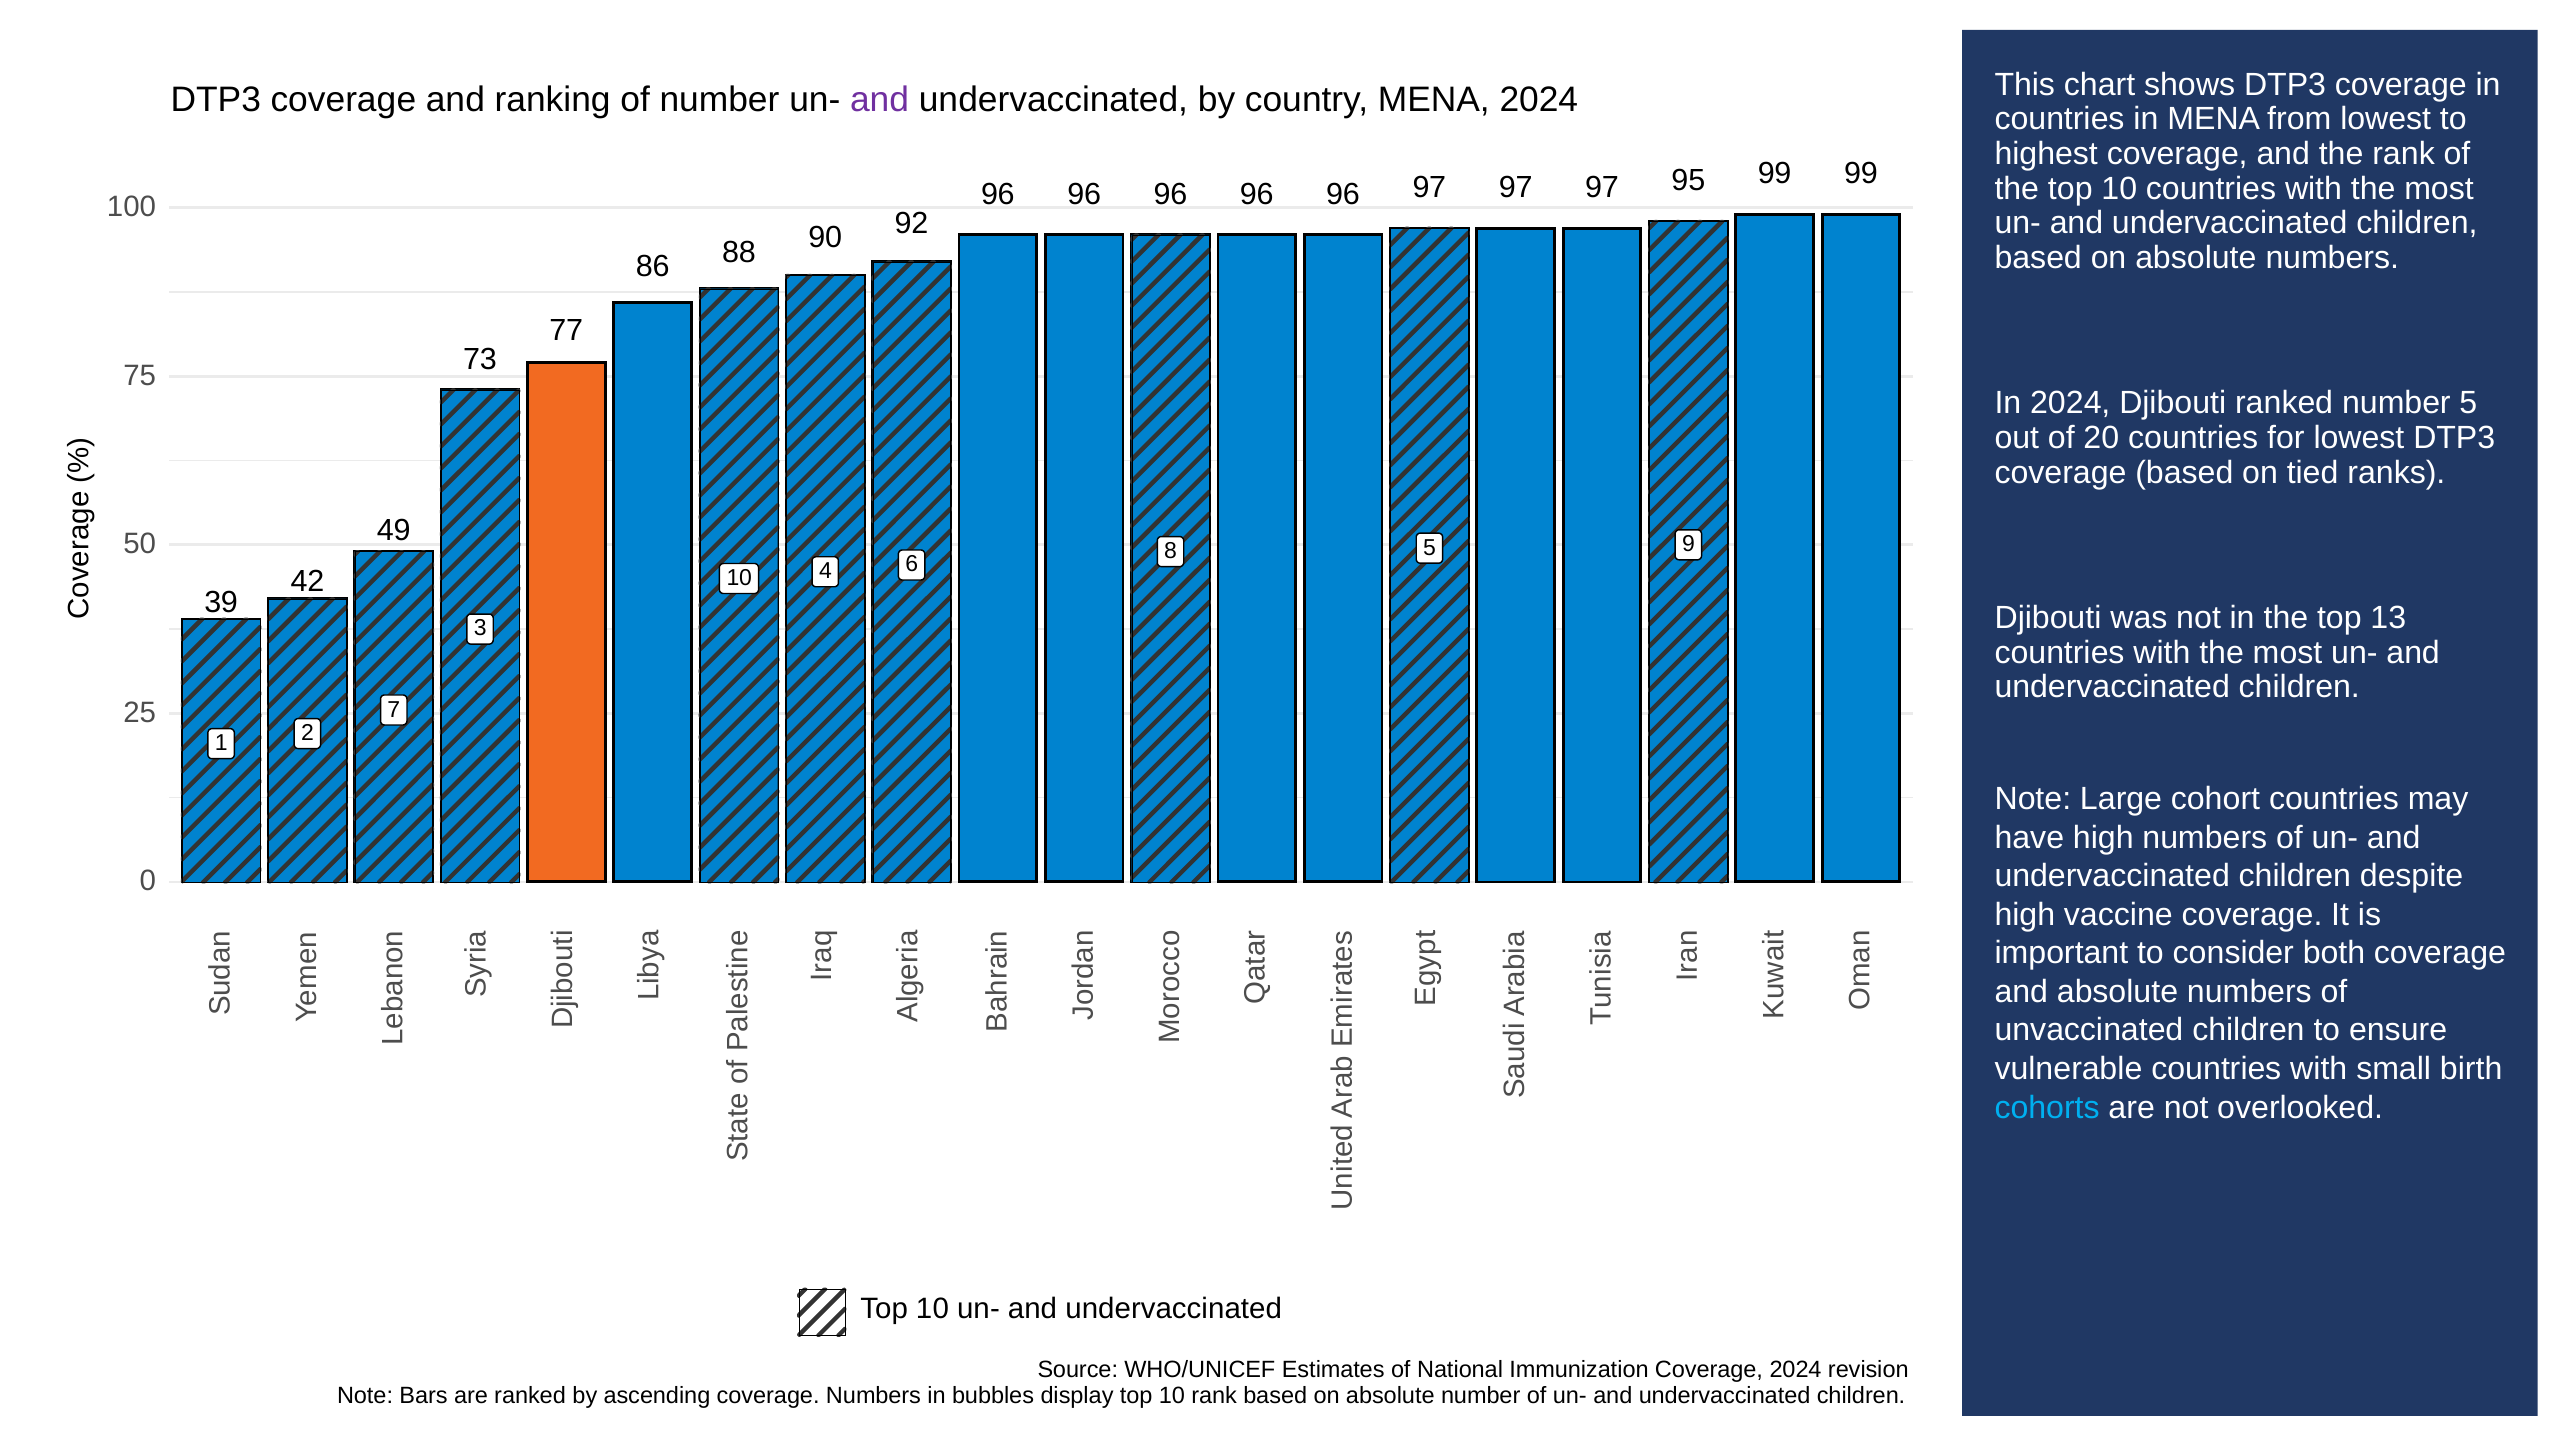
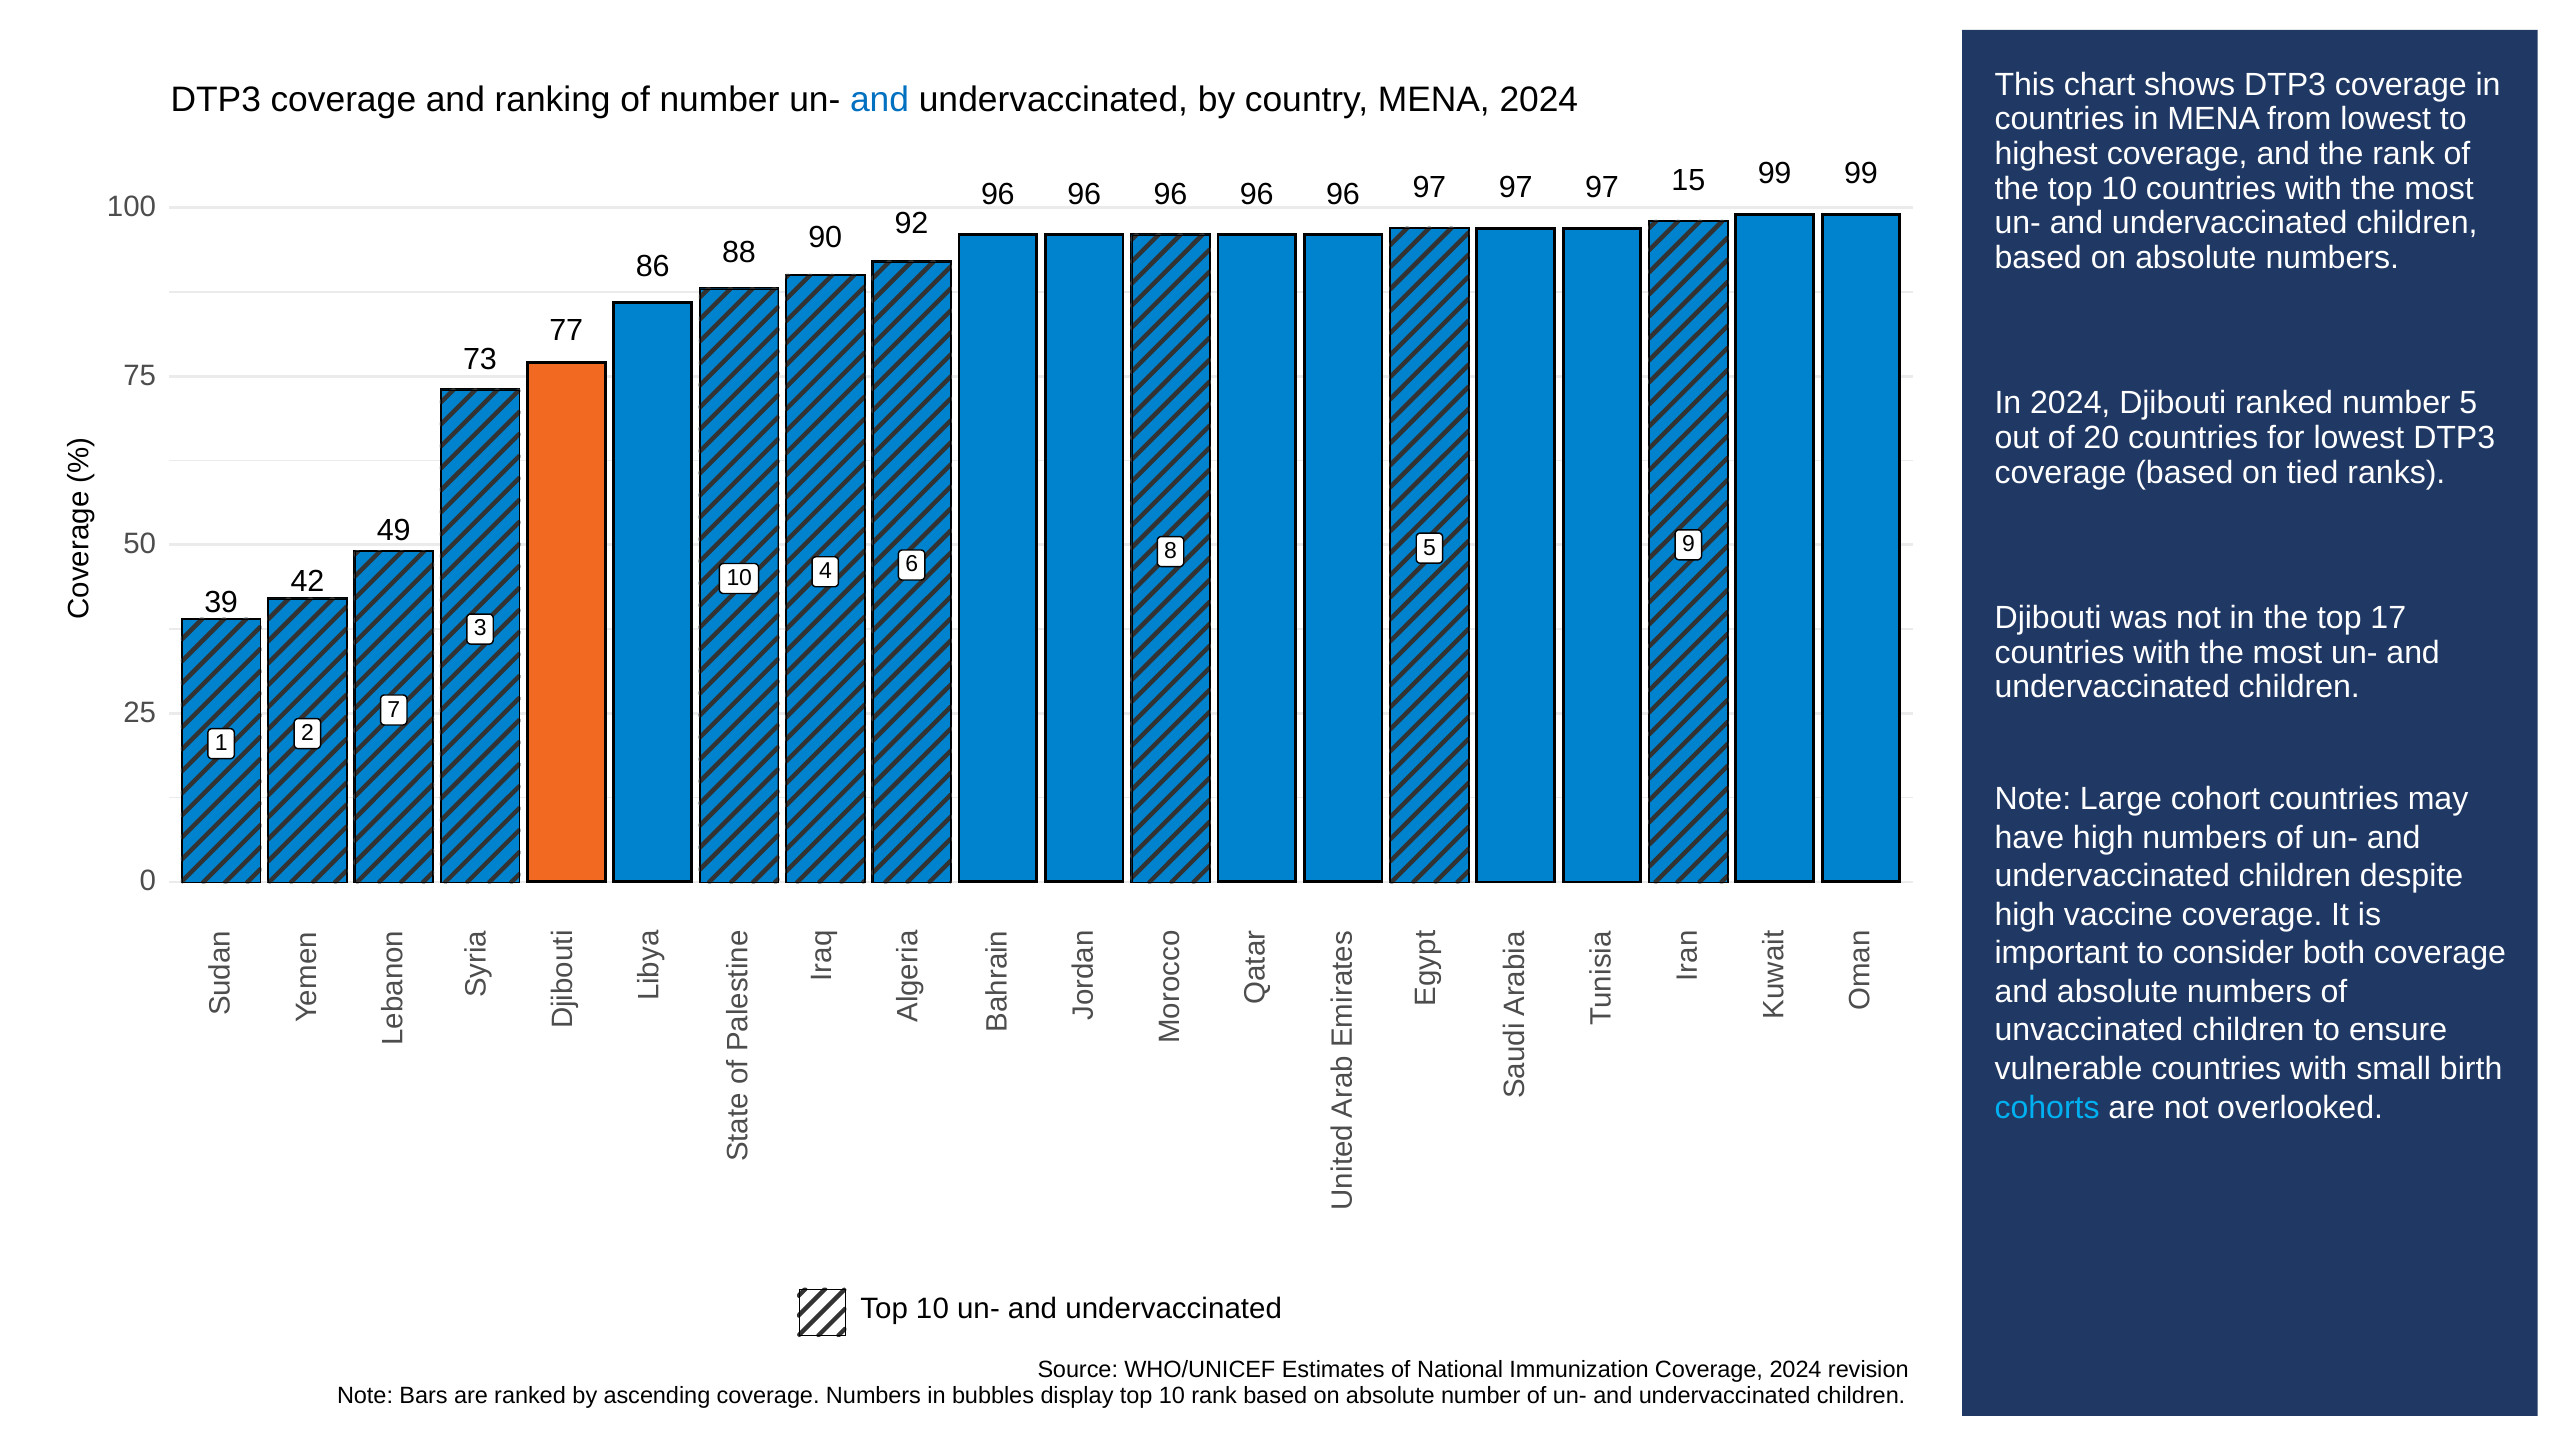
and at (880, 99) colour: purple -> blue
95: 95 -> 15
13: 13 -> 17
